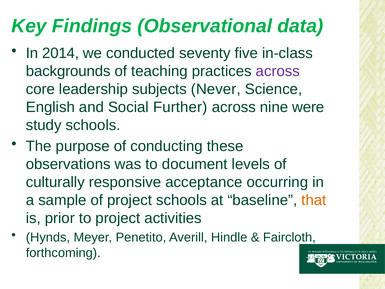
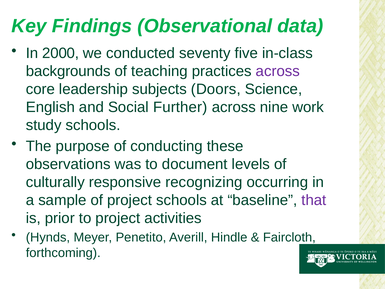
2014: 2014 -> 2000
Never: Never -> Doors
were: were -> work
acceptance: acceptance -> recognizing
that colour: orange -> purple
